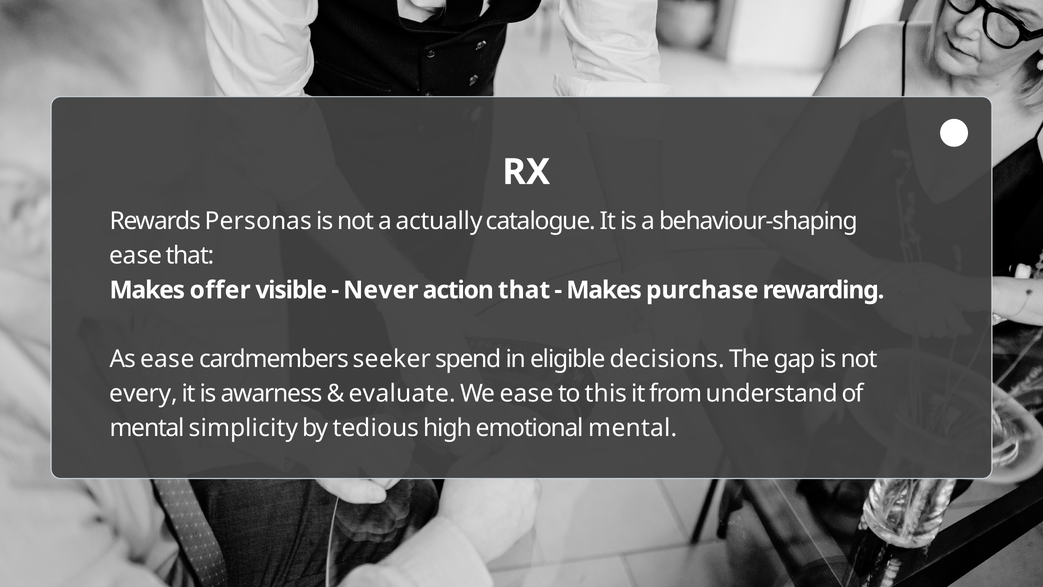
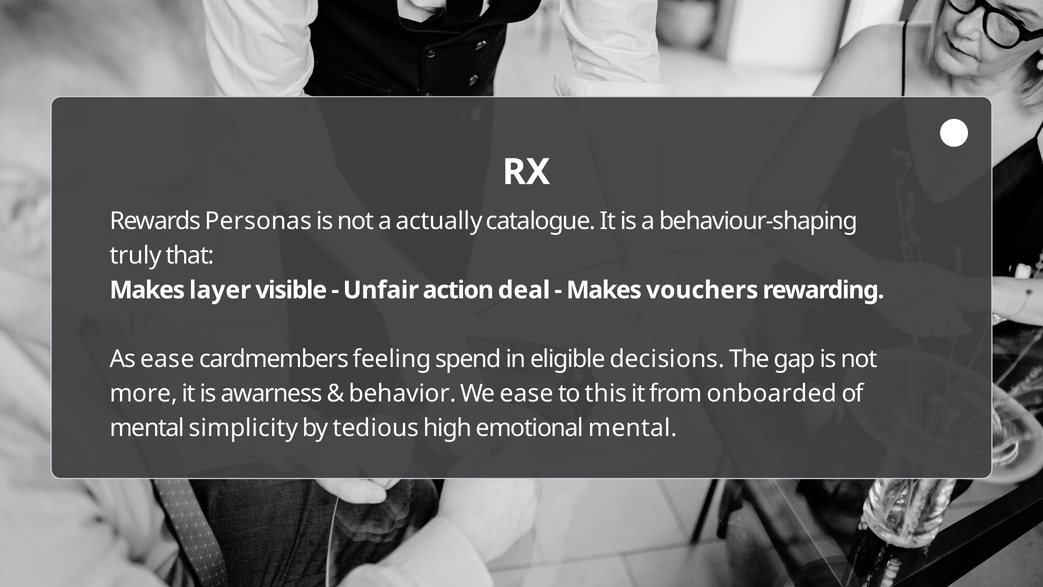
ease at (136, 256): ease -> truly
offer: offer -> layer
Never: Never -> Unfair
action that: that -> deal
purchase: purchase -> vouchers
seeker: seeker -> feeling
every: every -> more
evaluate: evaluate -> behavior
understand: understand -> onboarded
